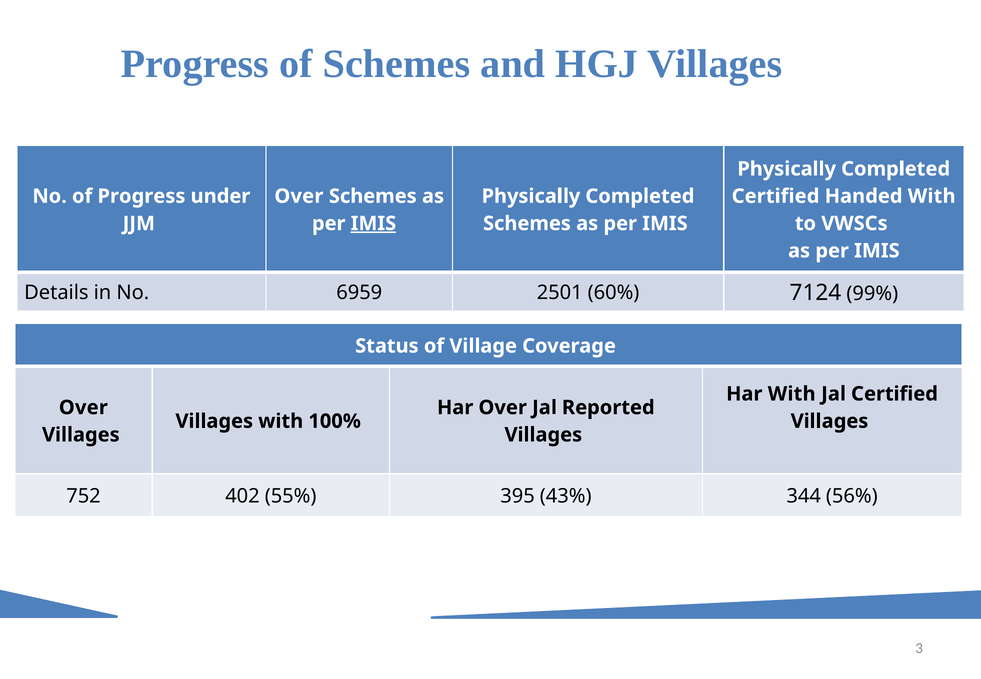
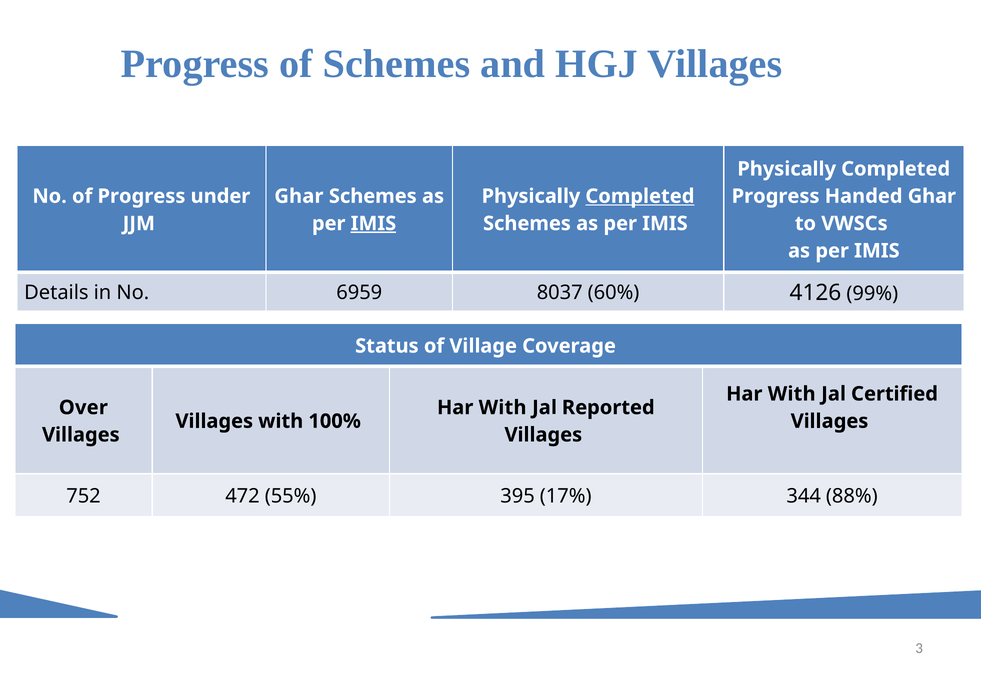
Over at (299, 196): Over -> Ghar
Completed at (640, 196) underline: none -> present
Certified at (776, 196): Certified -> Progress
Handed With: With -> Ghar
2501: 2501 -> 8037
7124: 7124 -> 4126
Over at (503, 408): Over -> With
402: 402 -> 472
43%: 43% -> 17%
56%: 56% -> 88%
